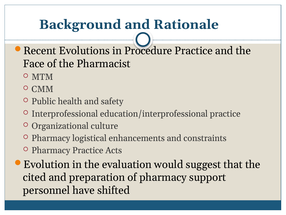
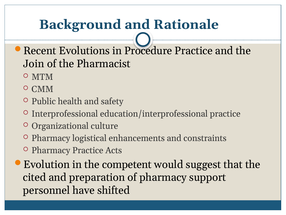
Face: Face -> Join
evaluation: evaluation -> competent
